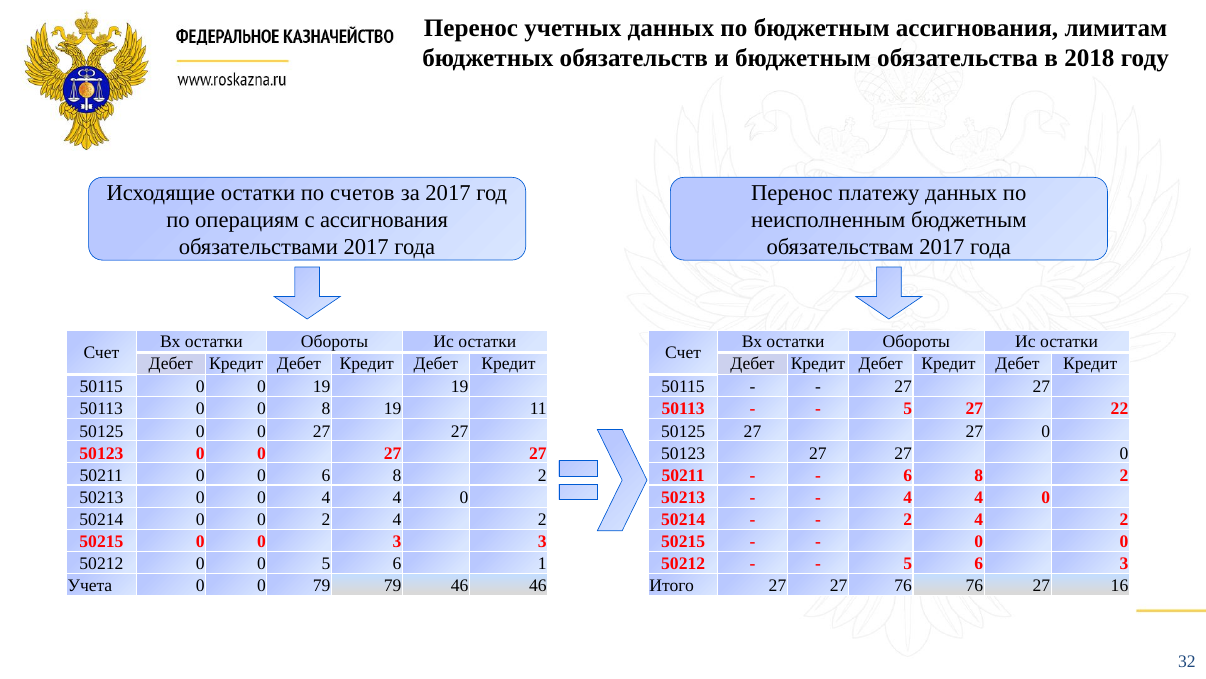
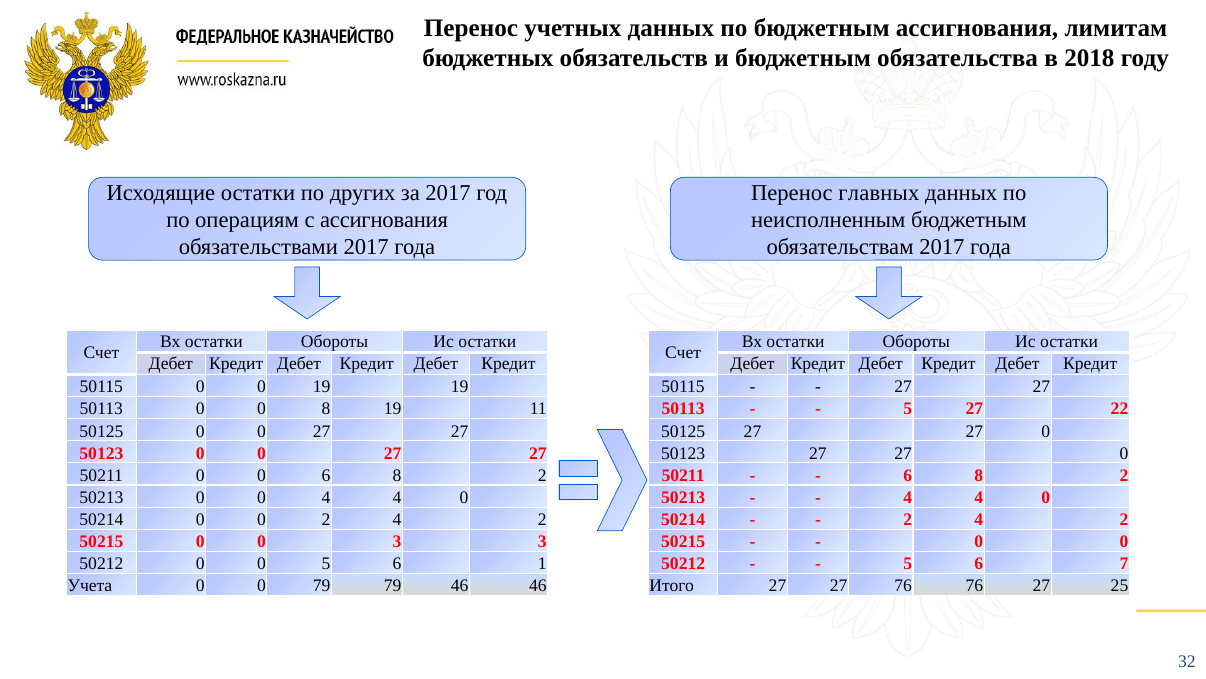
счетов: счетов -> других
платежу: платежу -> главных
3 at (1124, 563): 3 -> 7
16: 16 -> 25
